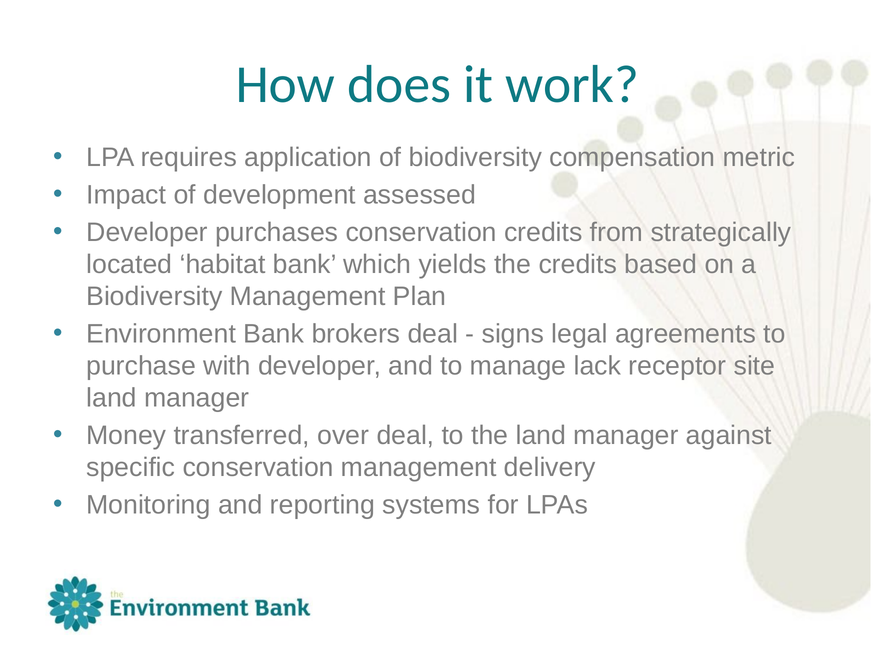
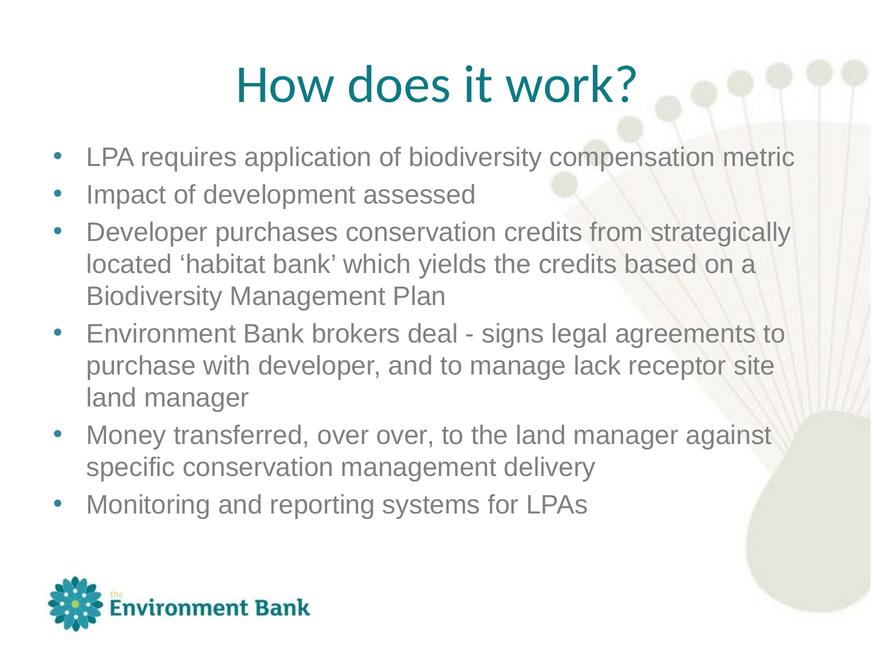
over deal: deal -> over
